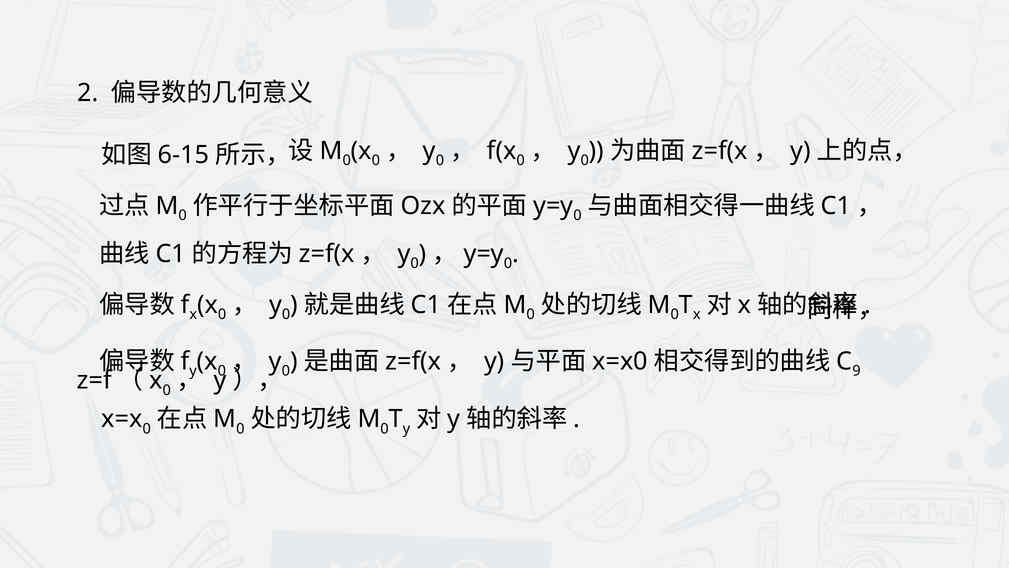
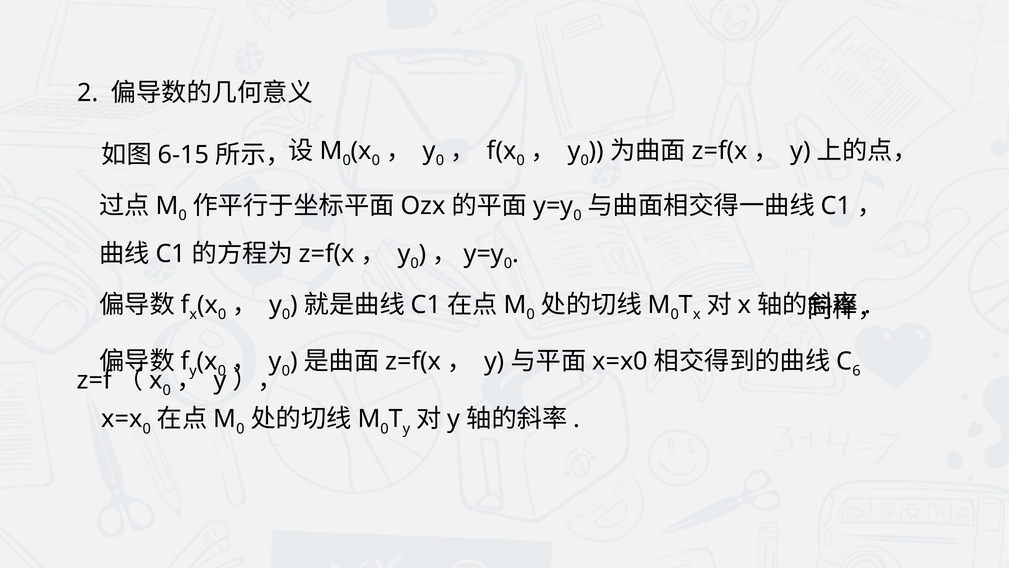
9: 9 -> 6
